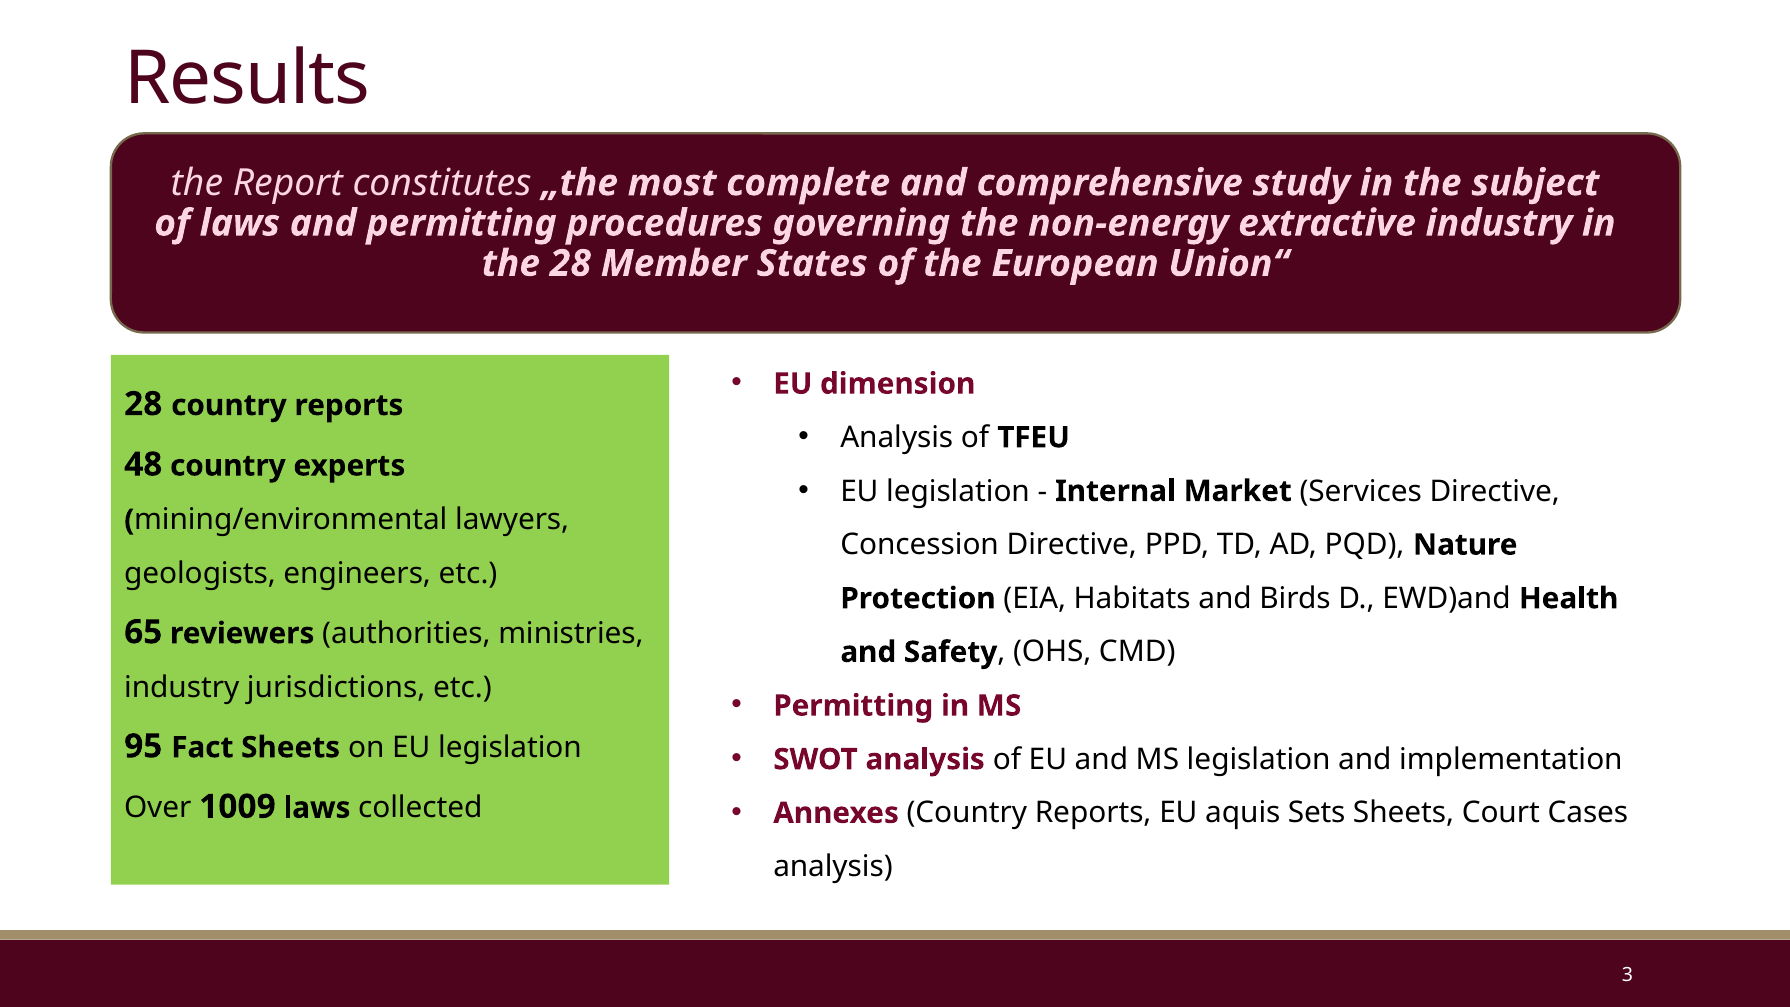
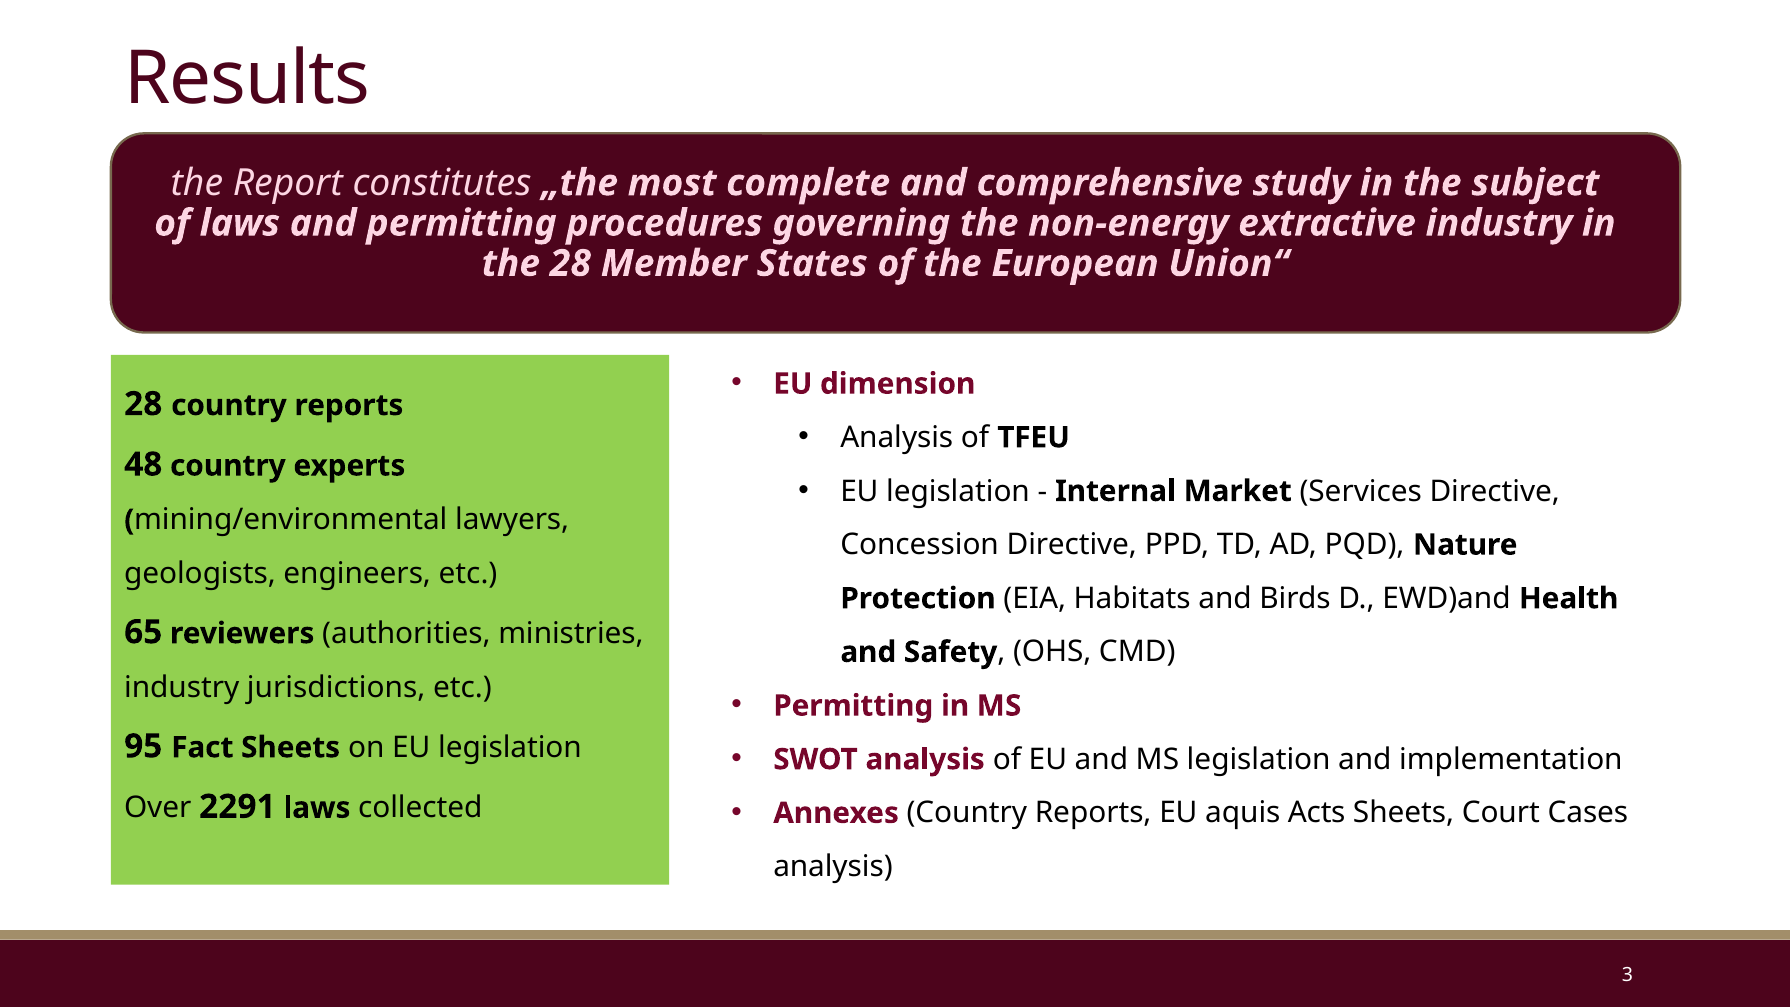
Sets: Sets -> Acts
1009: 1009 -> 2291
